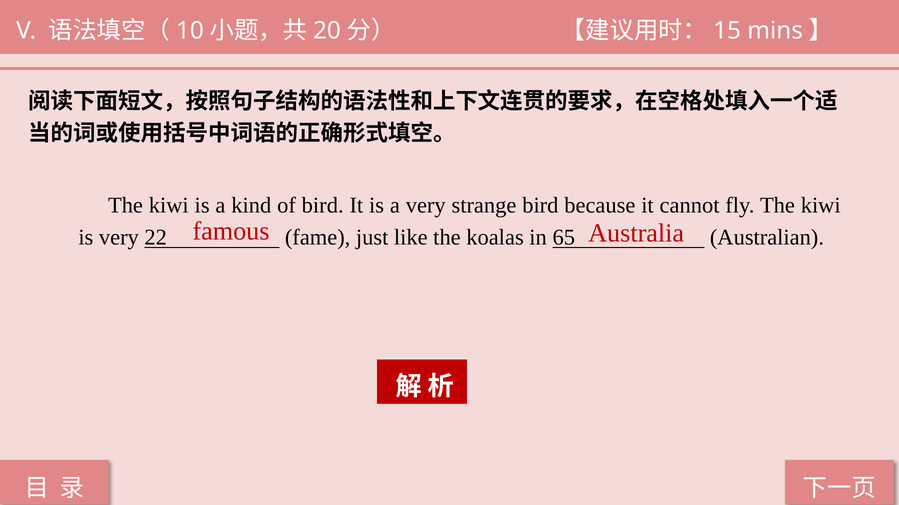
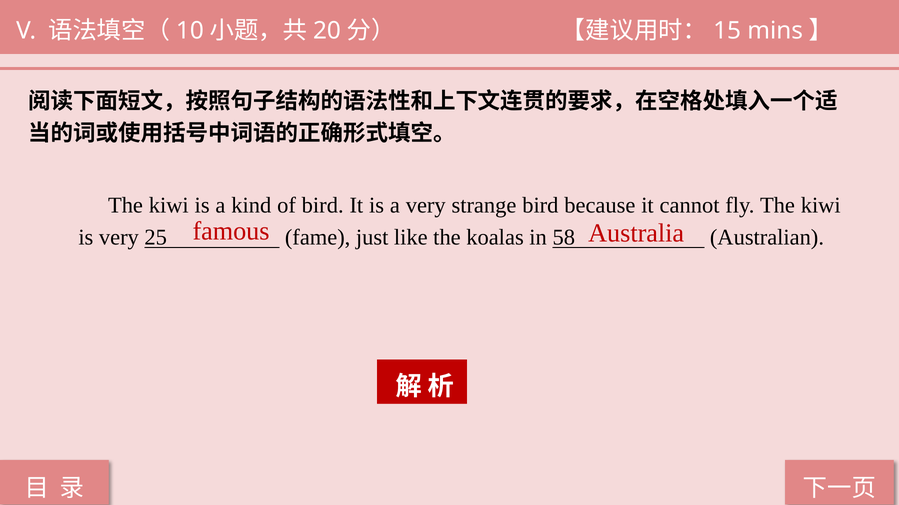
22: 22 -> 25
65: 65 -> 58
